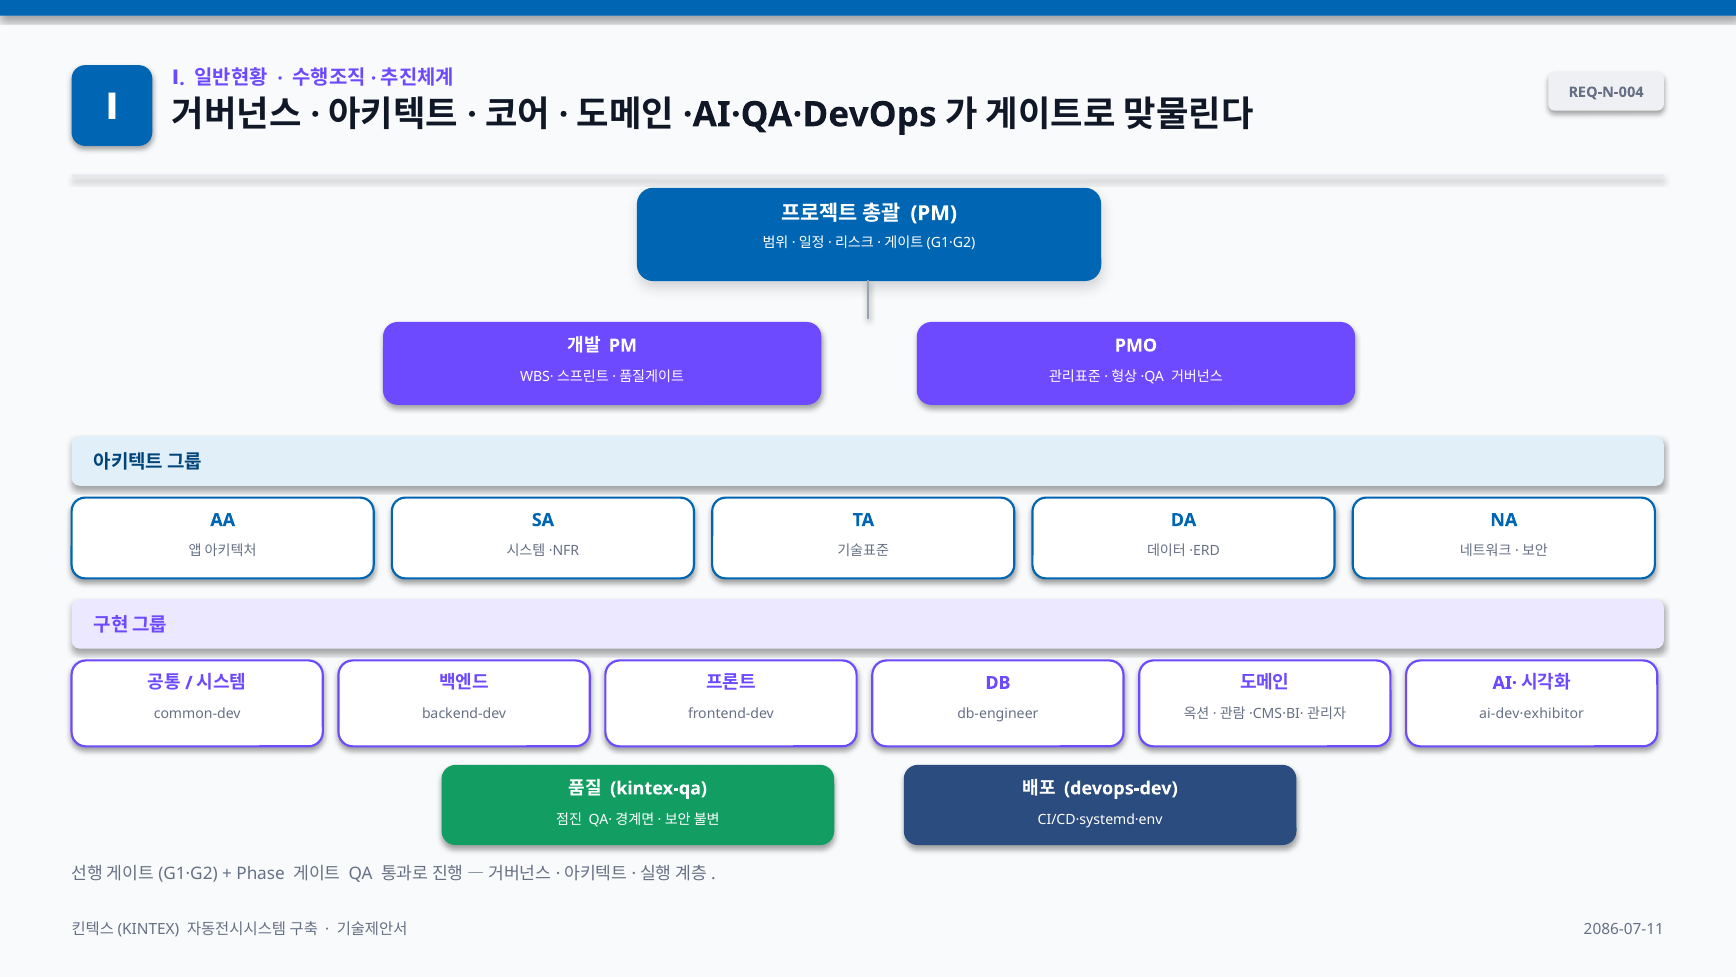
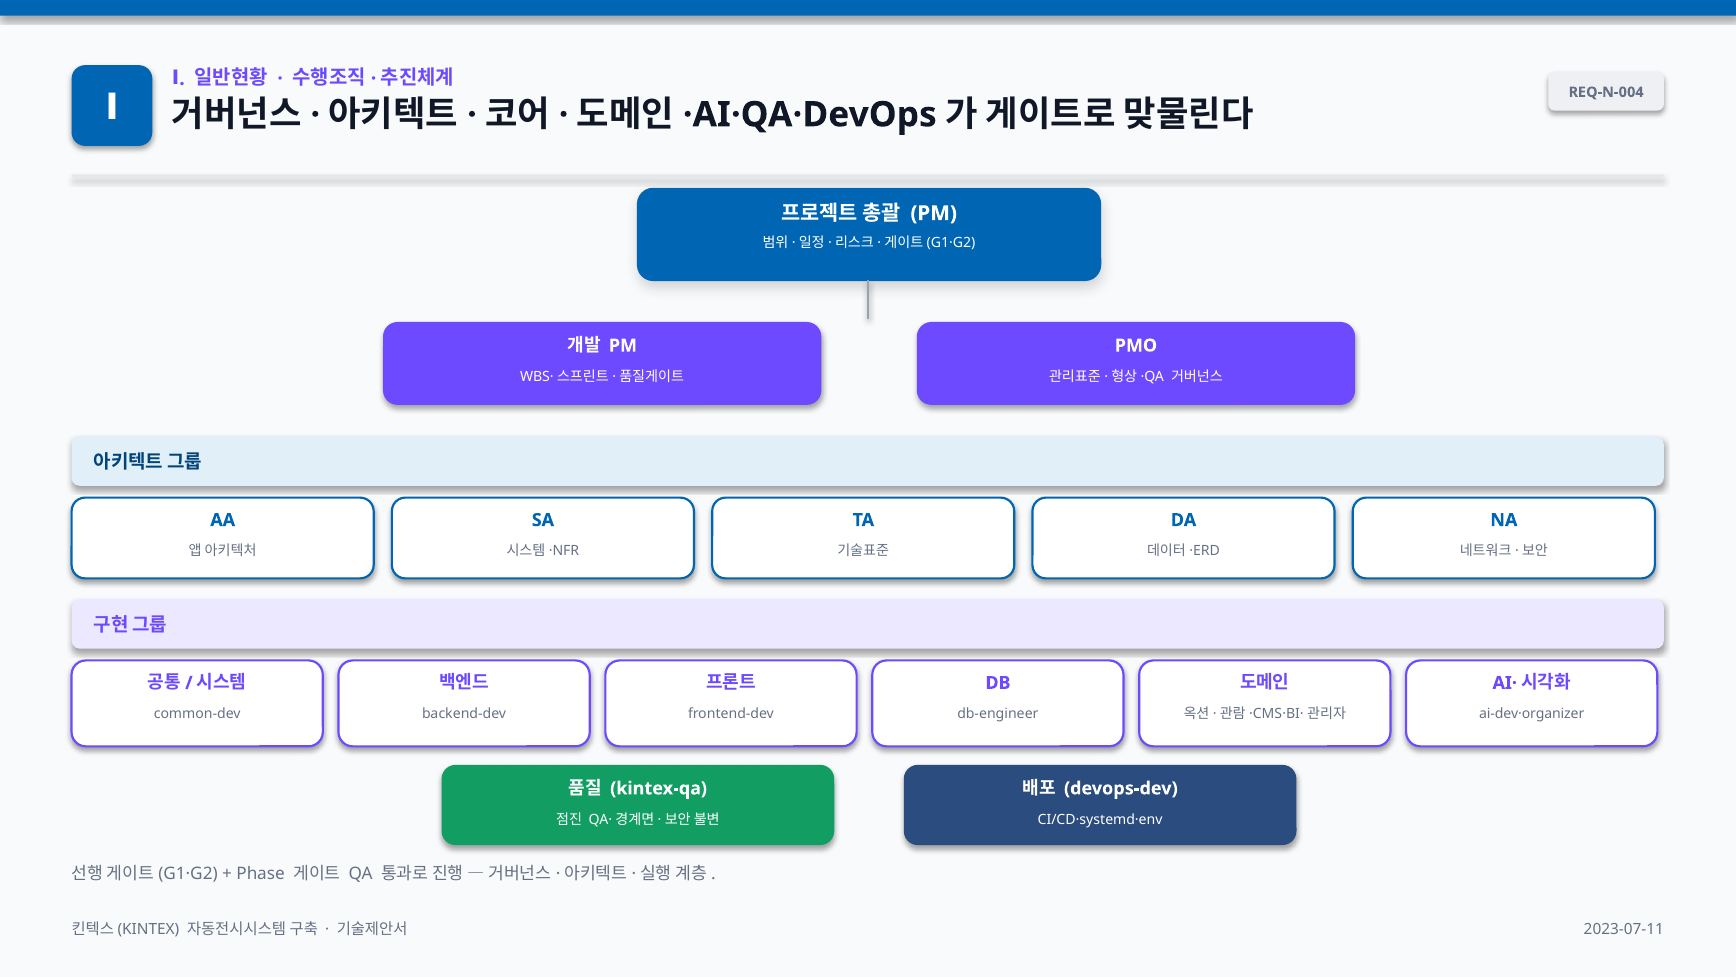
ai-dev·exhibitor: ai-dev·exhibitor -> ai-dev·organizer
2086-07-11: 2086-07-11 -> 2023-07-11
